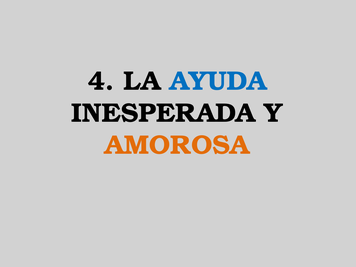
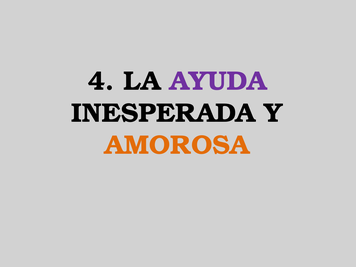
AYUDA colour: blue -> purple
